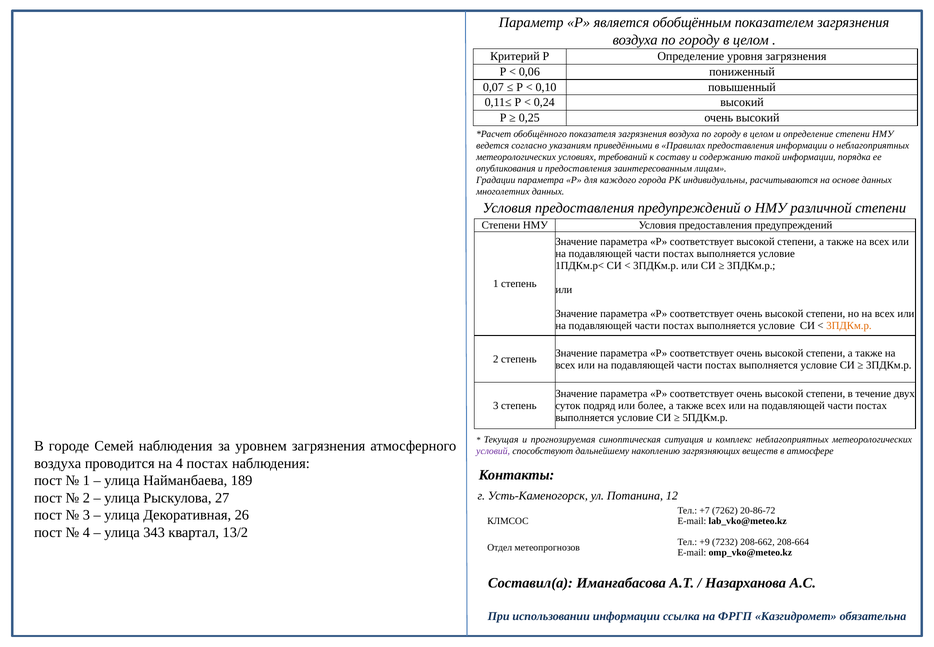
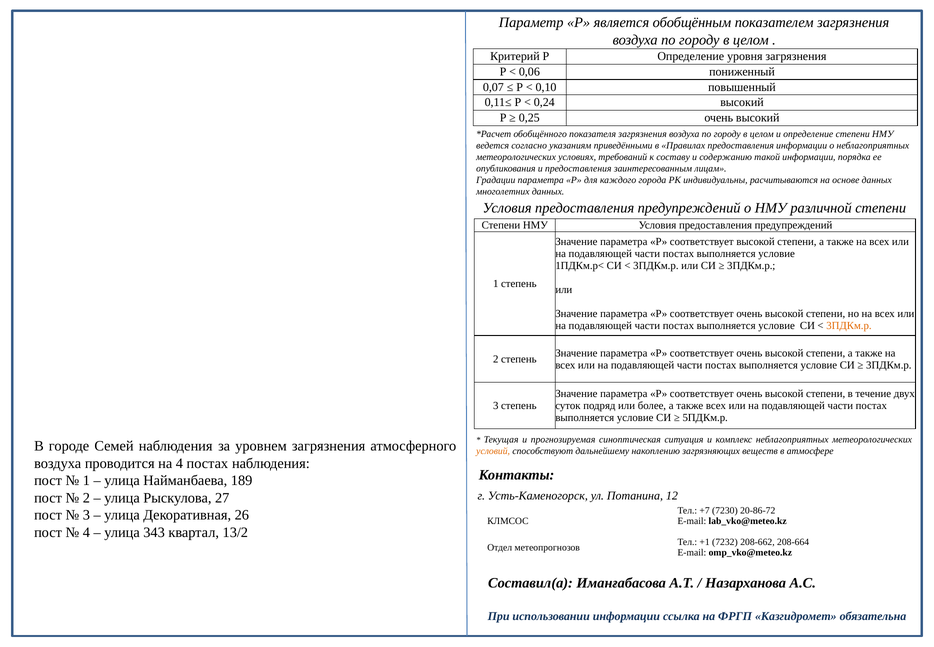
условий colour: purple -> orange
7262: 7262 -> 7230
+9: +9 -> +1
